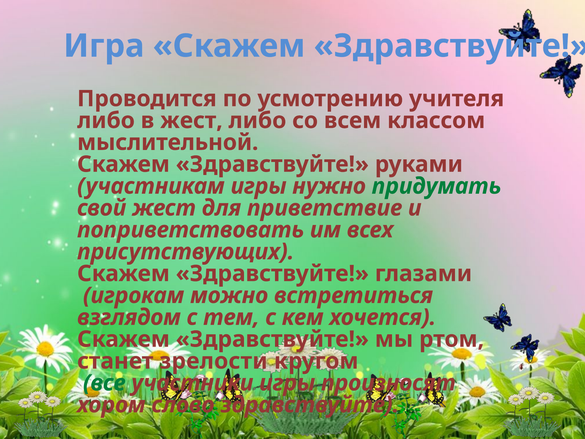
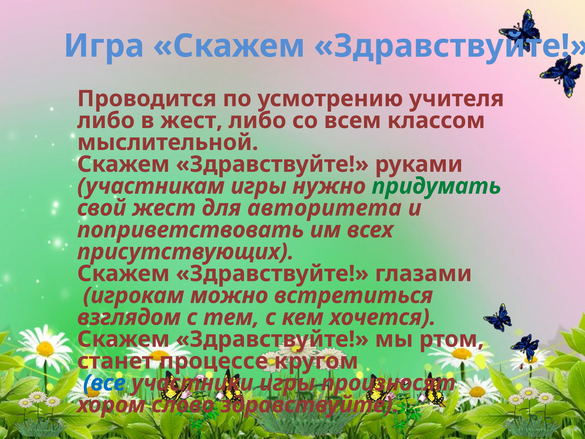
приветствие: приветствие -> авторитета
зрелости: зрелости -> процессе
все colour: green -> blue
